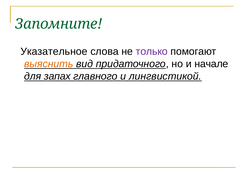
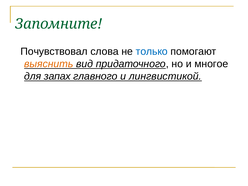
Указательное: Указательное -> Почувствовал
только colour: purple -> blue
начале: начале -> многое
